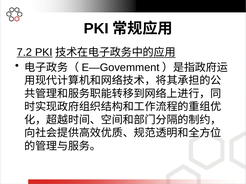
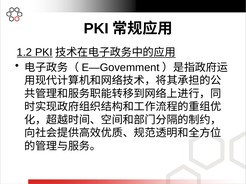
7.2: 7.2 -> 1.2
